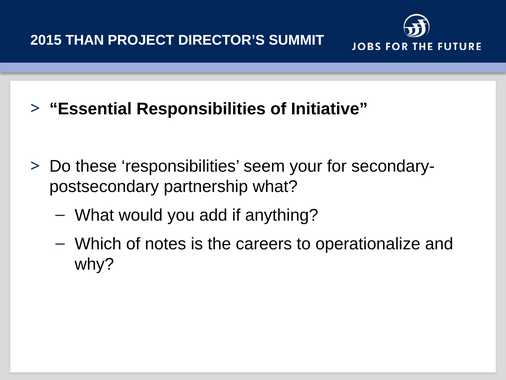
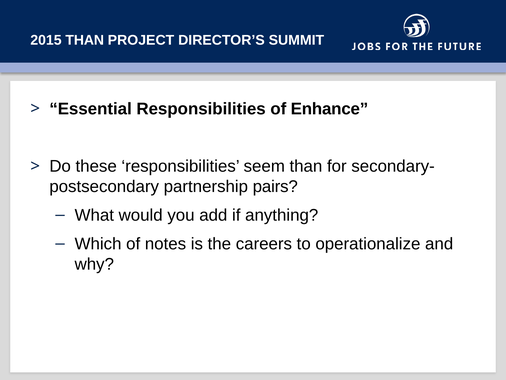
Initiative: Initiative -> Enhance
seem your: your -> than
partnership what: what -> pairs
